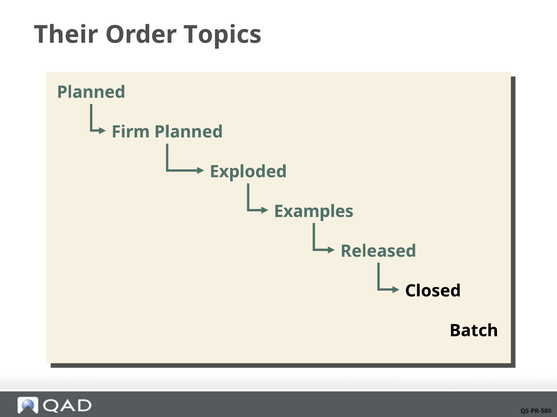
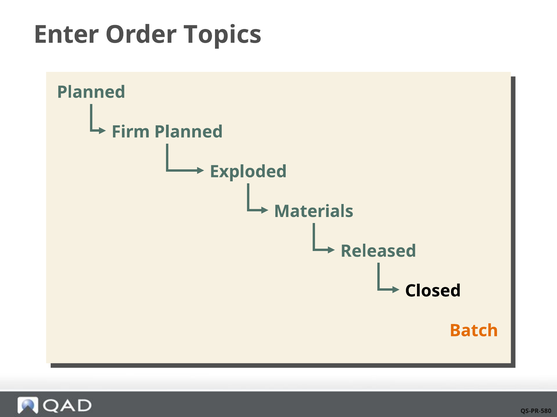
Their: Their -> Enter
Examples: Examples -> Materials
Batch colour: black -> orange
